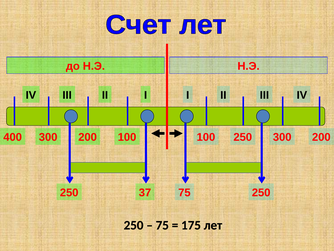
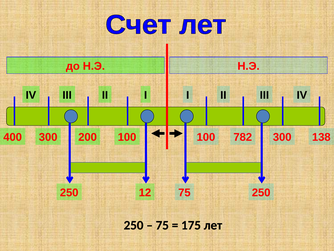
100 250: 250 -> 782
300 200: 200 -> 138
37: 37 -> 12
